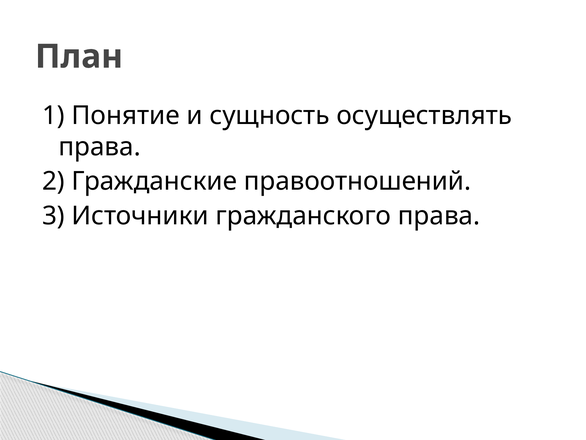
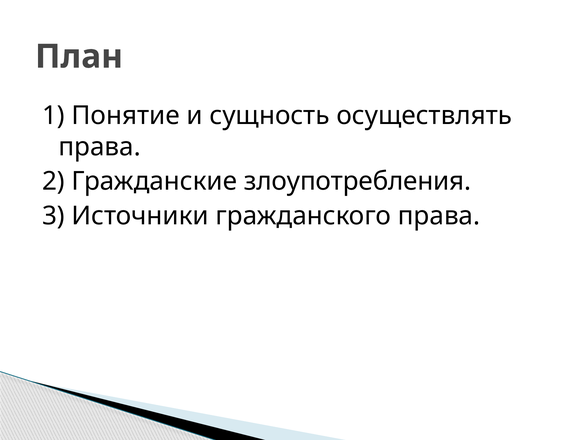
правоотношений: правоотношений -> злоупотребления
